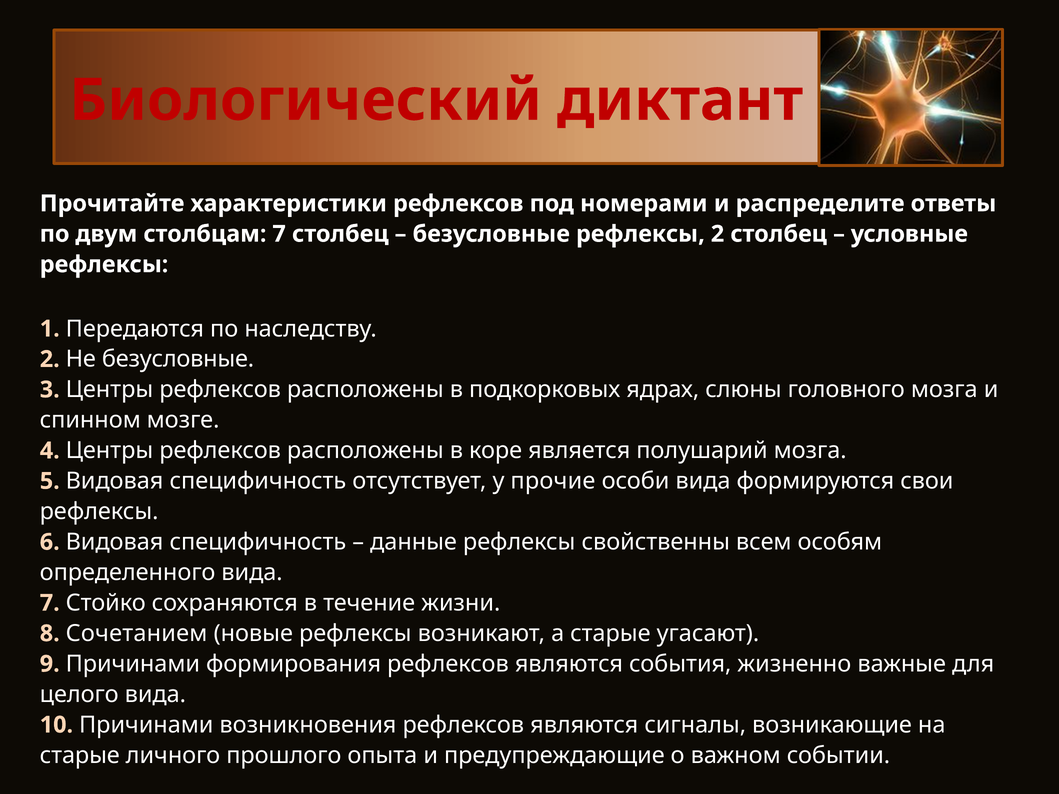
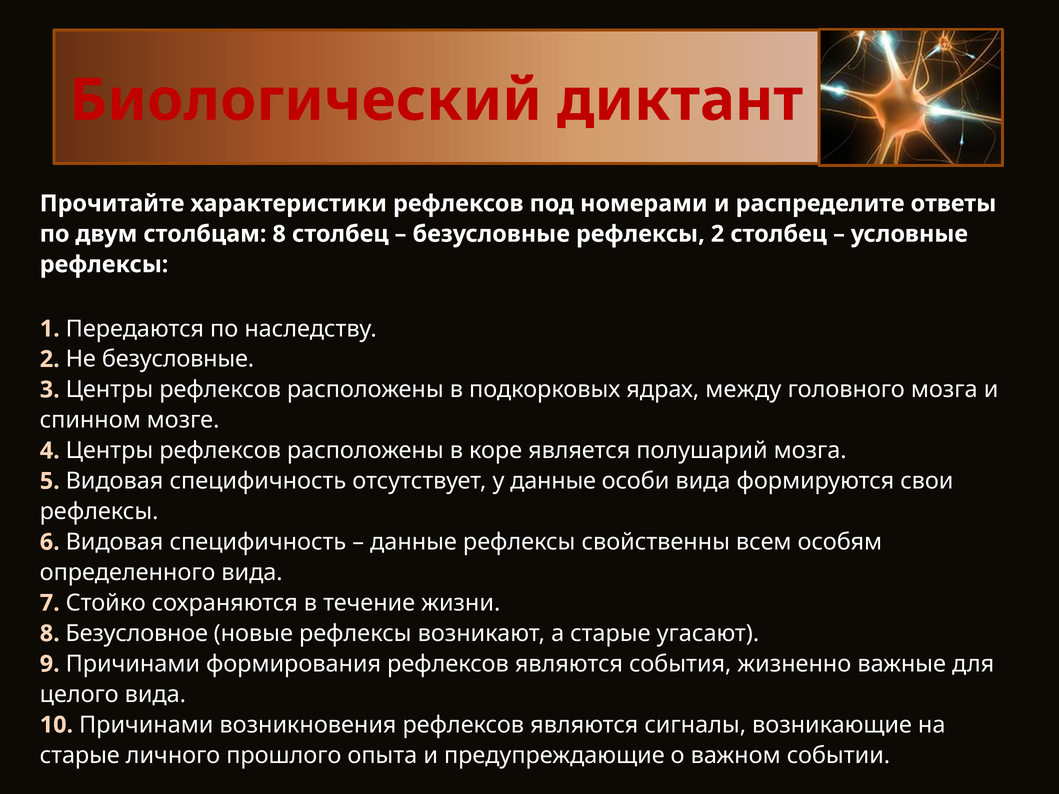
столбцам 7: 7 -> 8
слюны: слюны -> между
у прочие: прочие -> данные
Сочетанием: Сочетанием -> Безусловное
